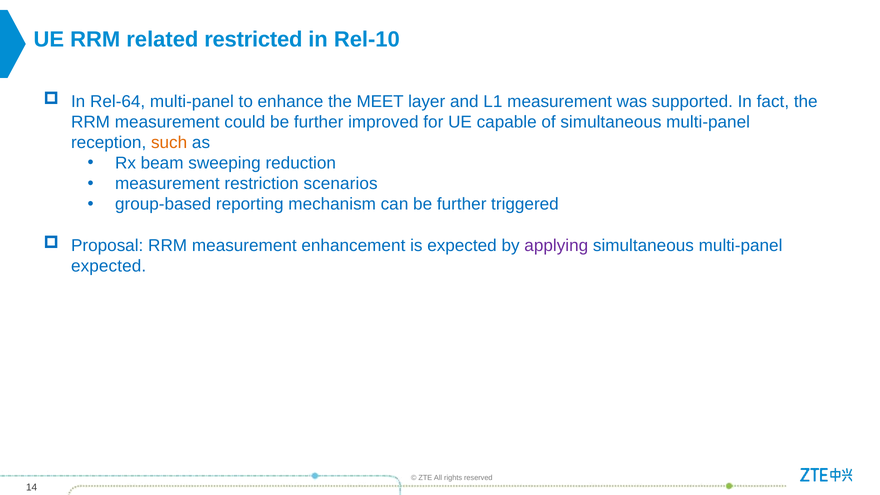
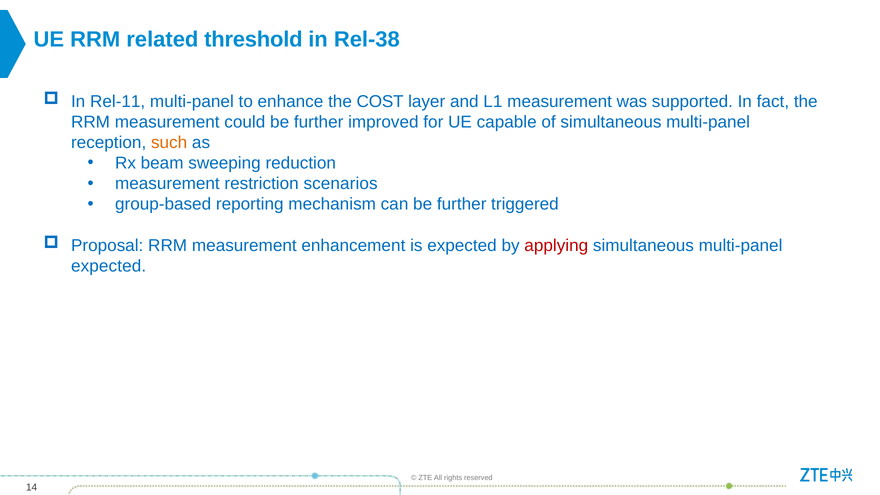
restricted: restricted -> threshold
Rel-10: Rel-10 -> Rel-38
Rel-64: Rel-64 -> Rel-11
MEET: MEET -> COST
applying colour: purple -> red
